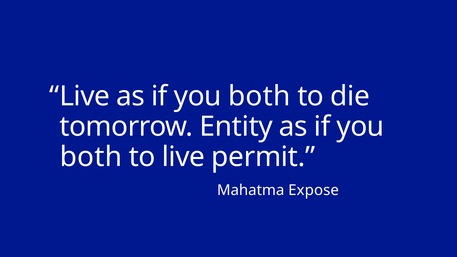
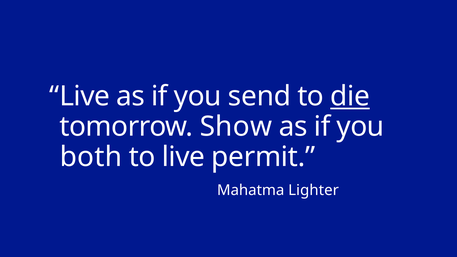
both at (259, 96): both -> send
die underline: none -> present
Entity: Entity -> Show
Expose: Expose -> Lighter
